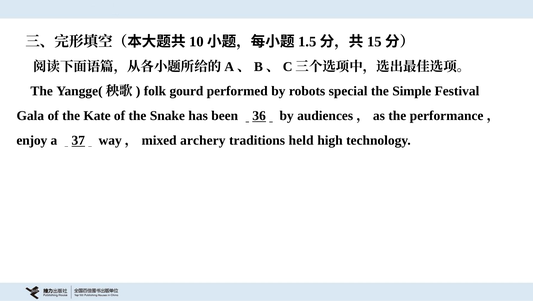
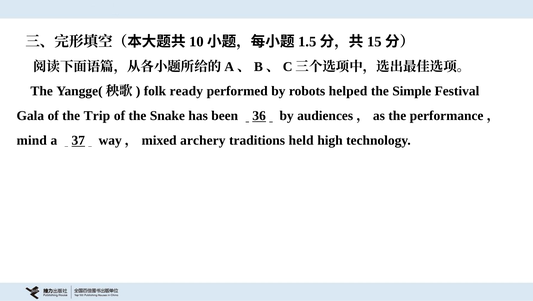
gourd: gourd -> ready
special: special -> helped
Kate: Kate -> Trip
enjoy: enjoy -> mind
